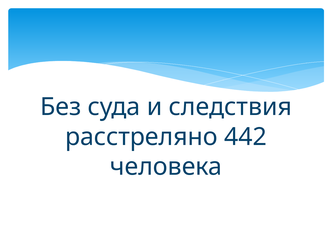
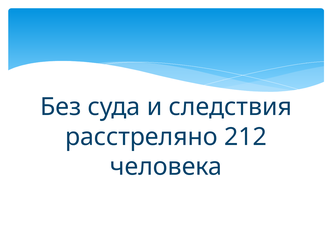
442: 442 -> 212
